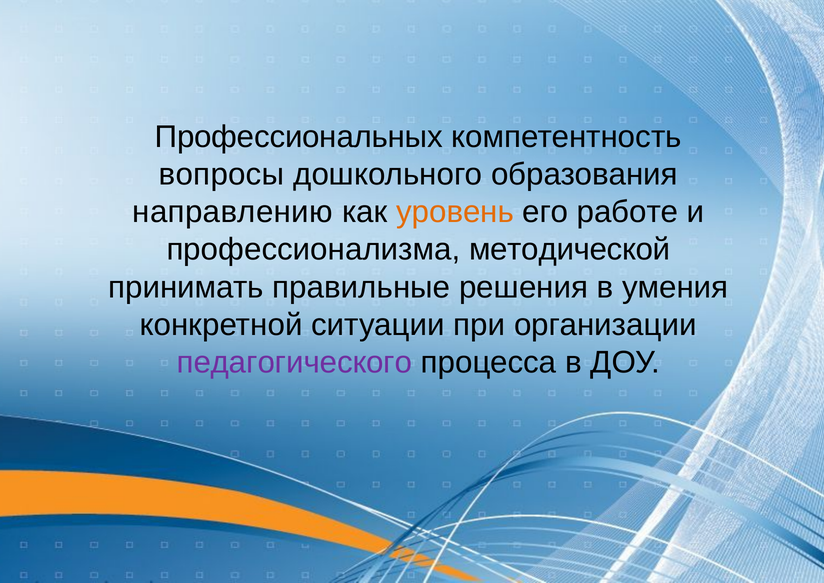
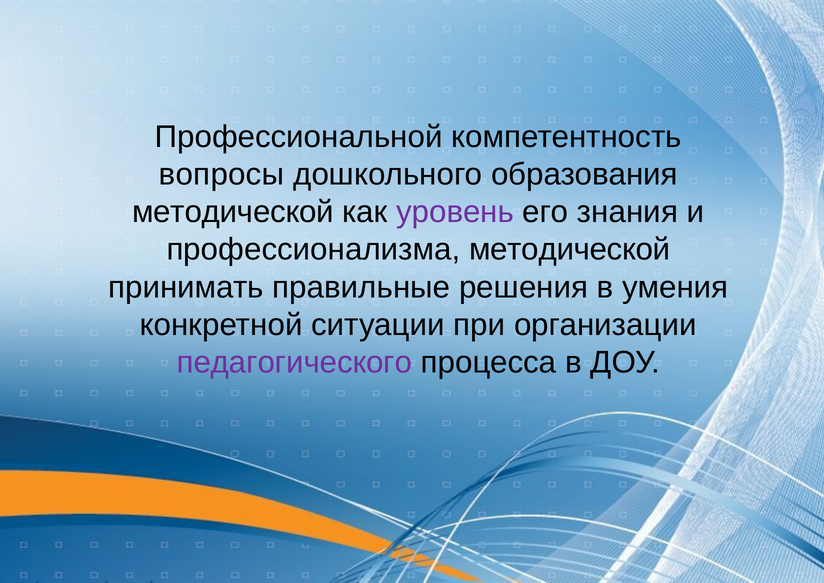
Профессиональных: Профессиональных -> Профессиональной
направлению at (233, 212): направлению -> методической
уровень colour: orange -> purple
работе: работе -> знания
